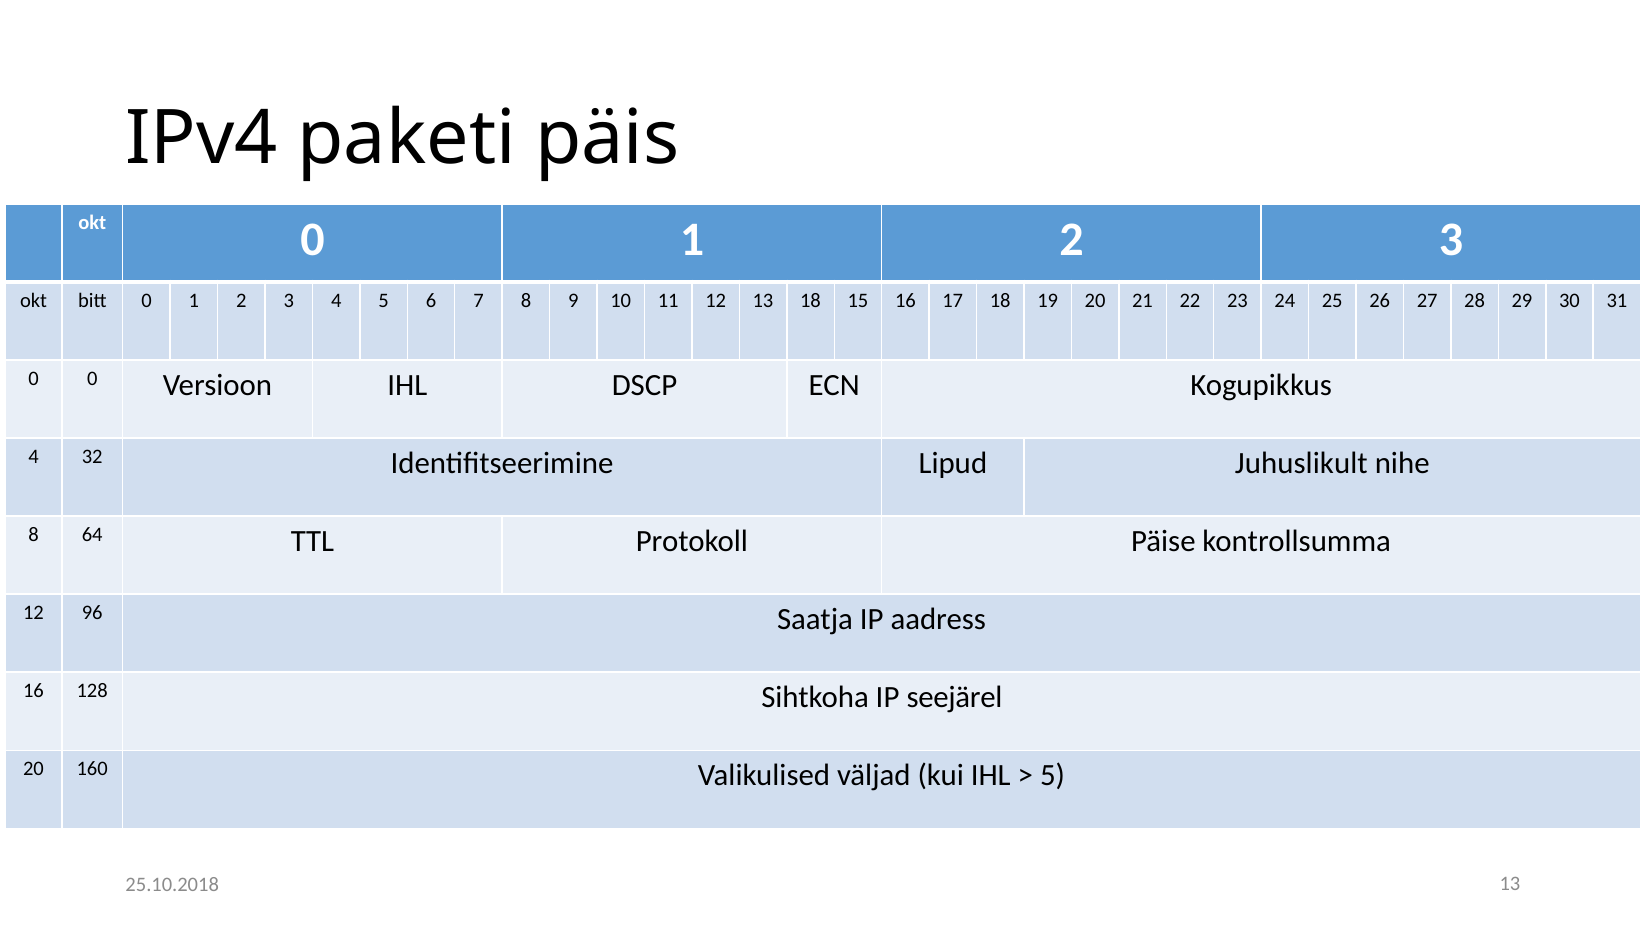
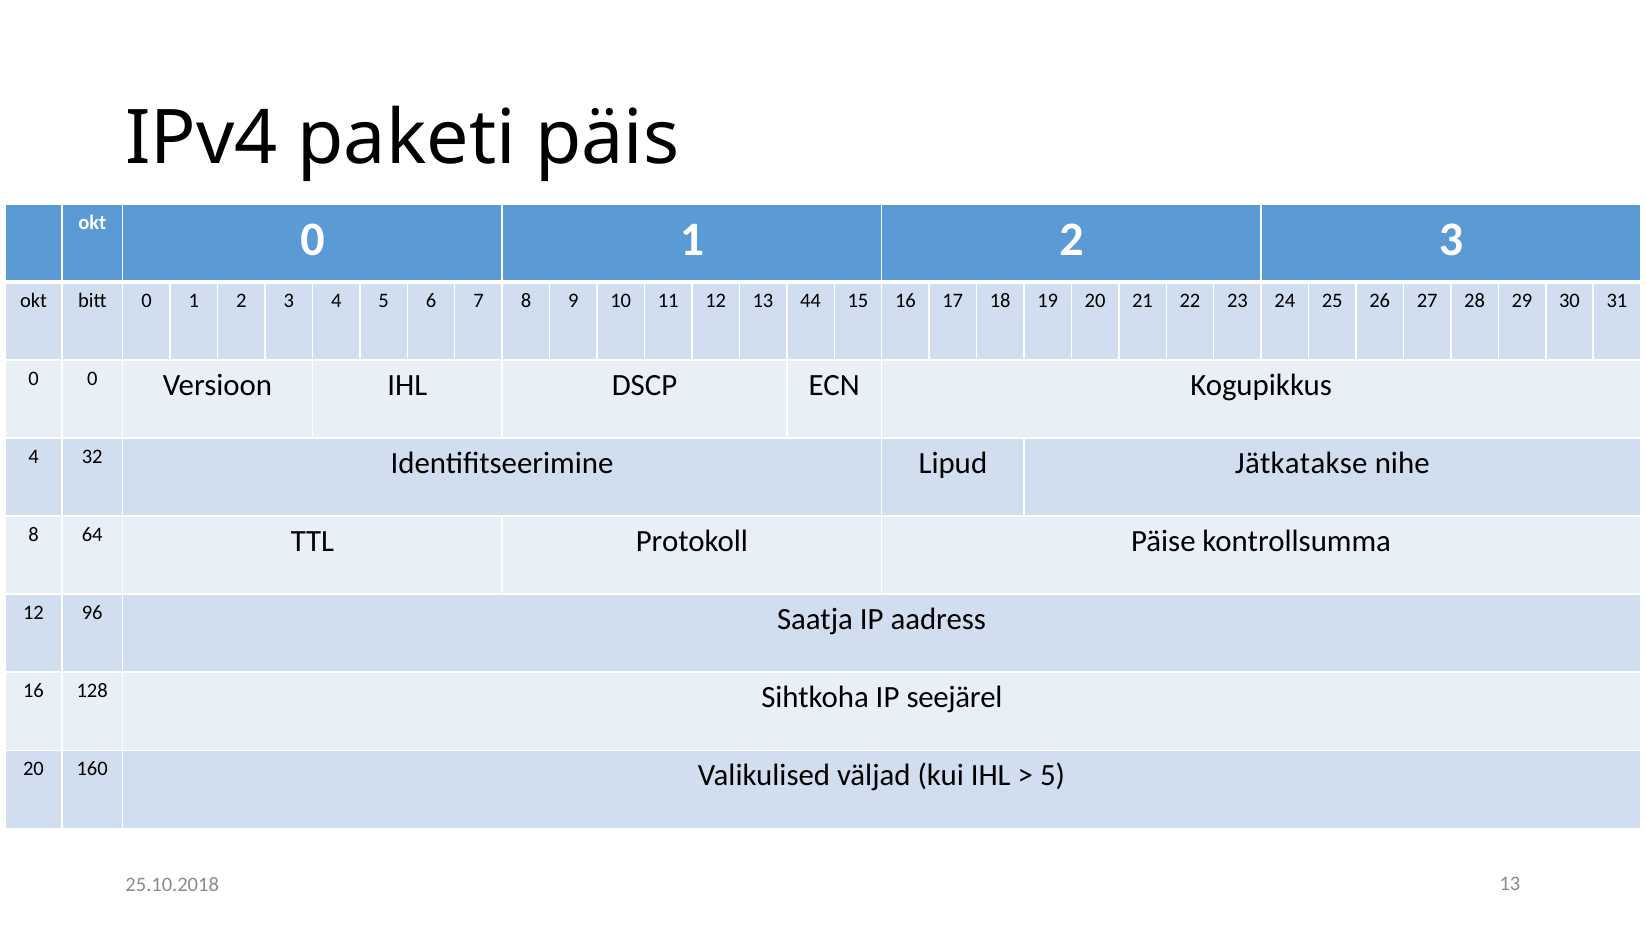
13 18: 18 -> 44
Juhuslikult: Juhuslikult -> Jätkatakse
